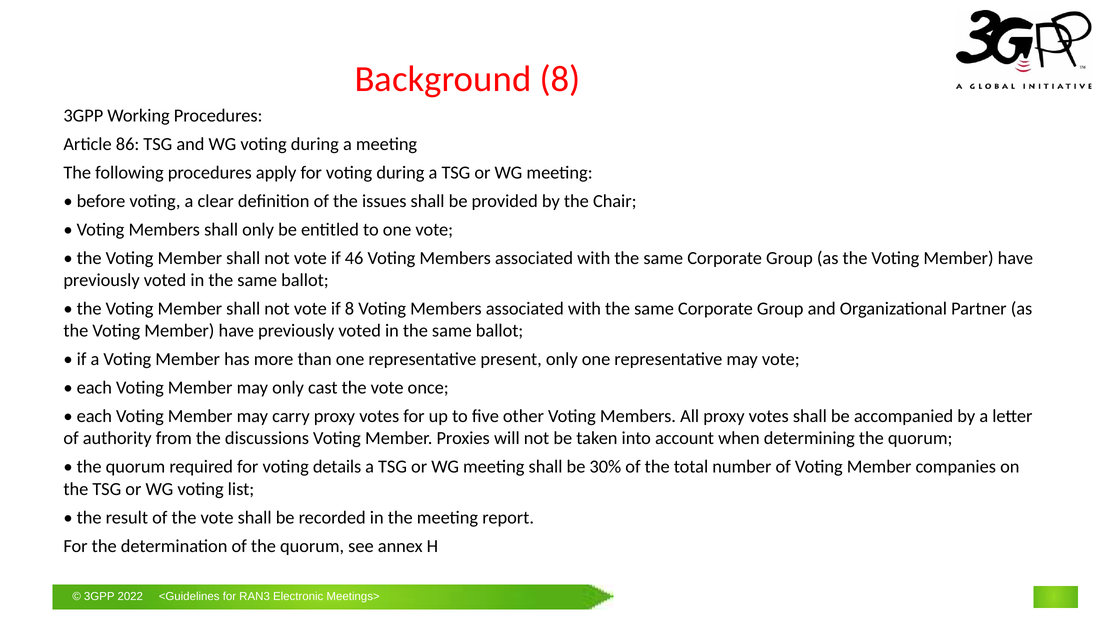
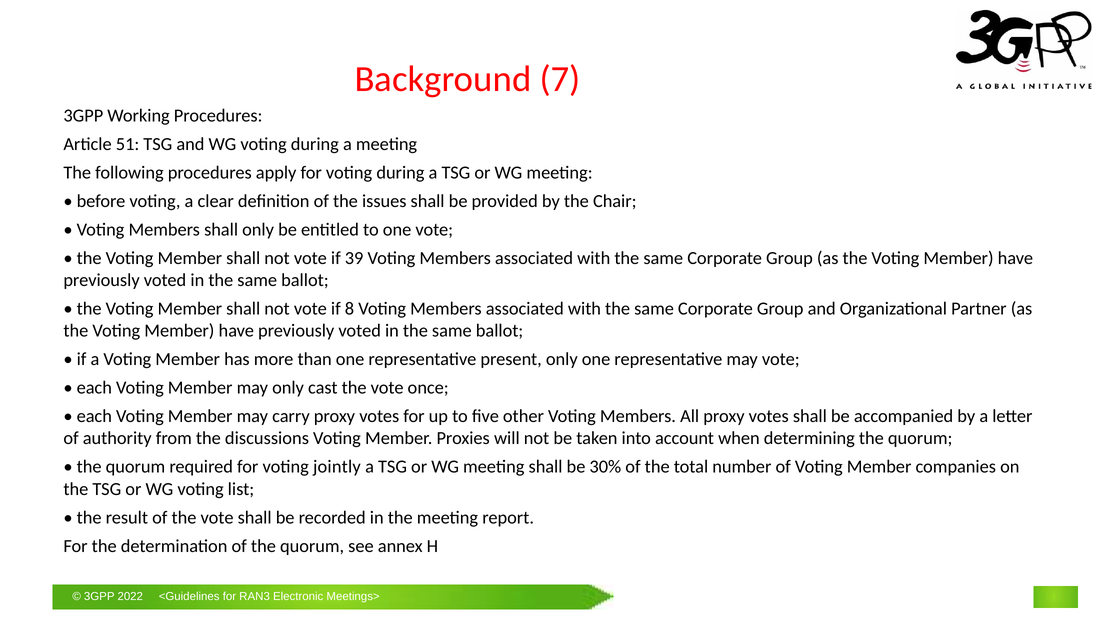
Background 8: 8 -> 7
86: 86 -> 51
46: 46 -> 39
details: details -> jointly
